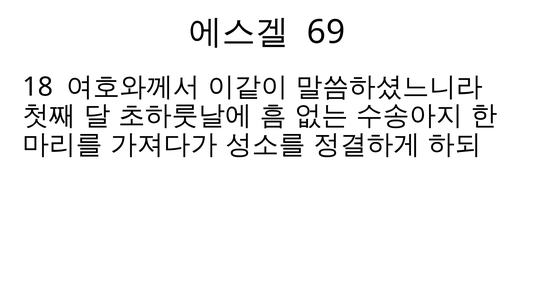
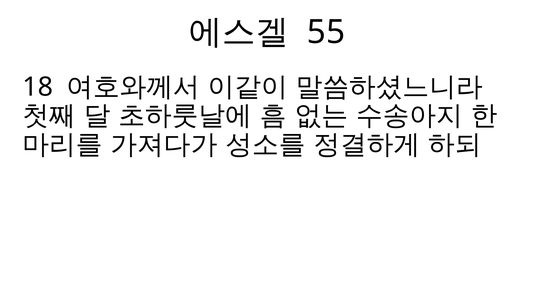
69: 69 -> 55
